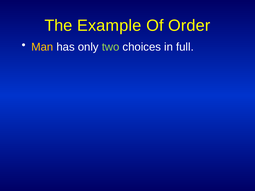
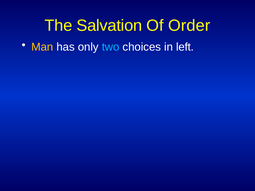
Example: Example -> Salvation
two colour: light green -> light blue
full: full -> left
